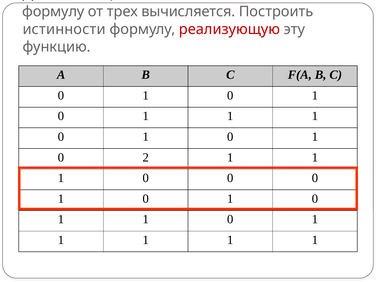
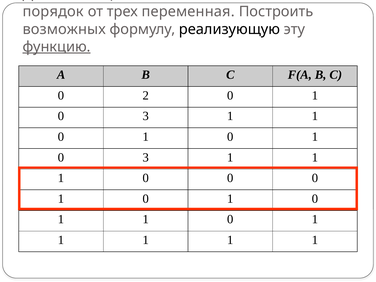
формулу at (53, 12): формулу -> порядок
вычисляется: вычисляется -> переменная
истинности at (64, 29): истинности -> возможных
реализующую colour: red -> black
функцию underline: none -> present
1 at (146, 95): 1 -> 2
1 at (146, 116): 1 -> 3
2 at (146, 157): 2 -> 3
